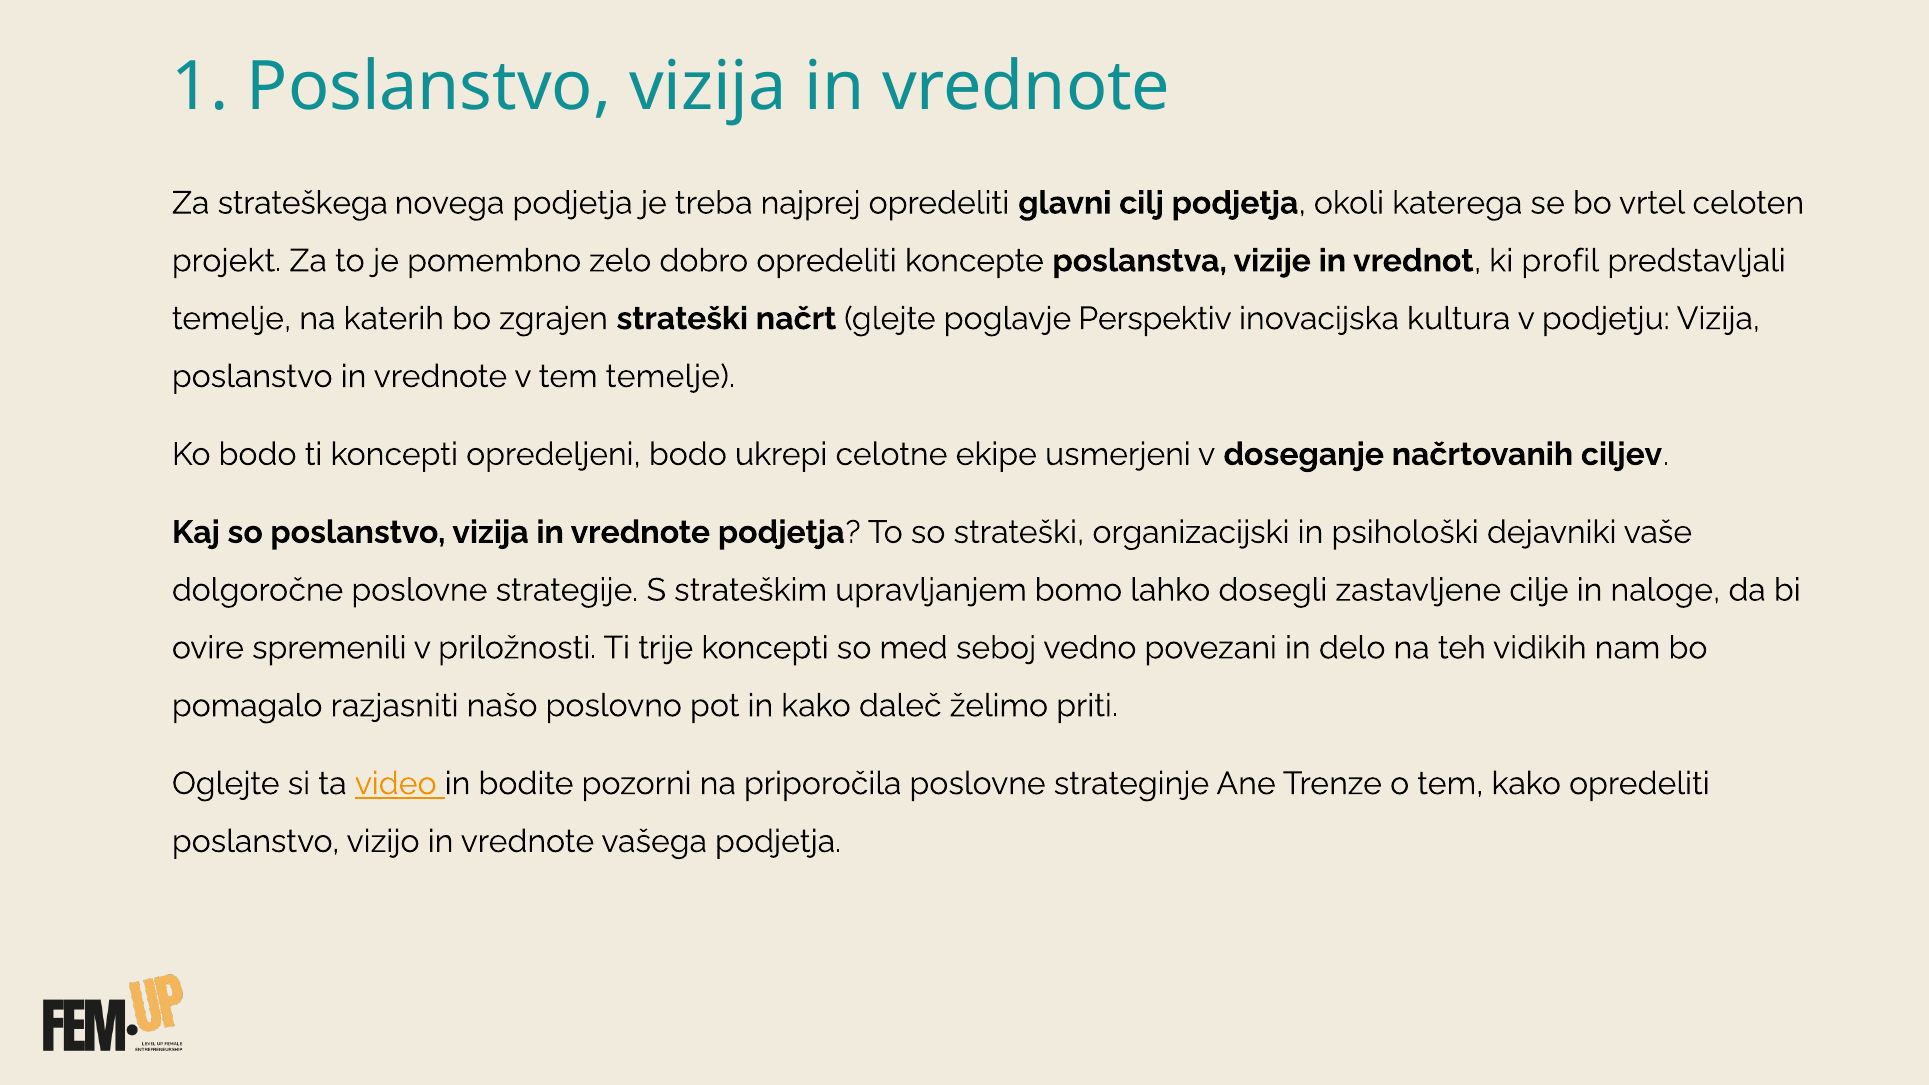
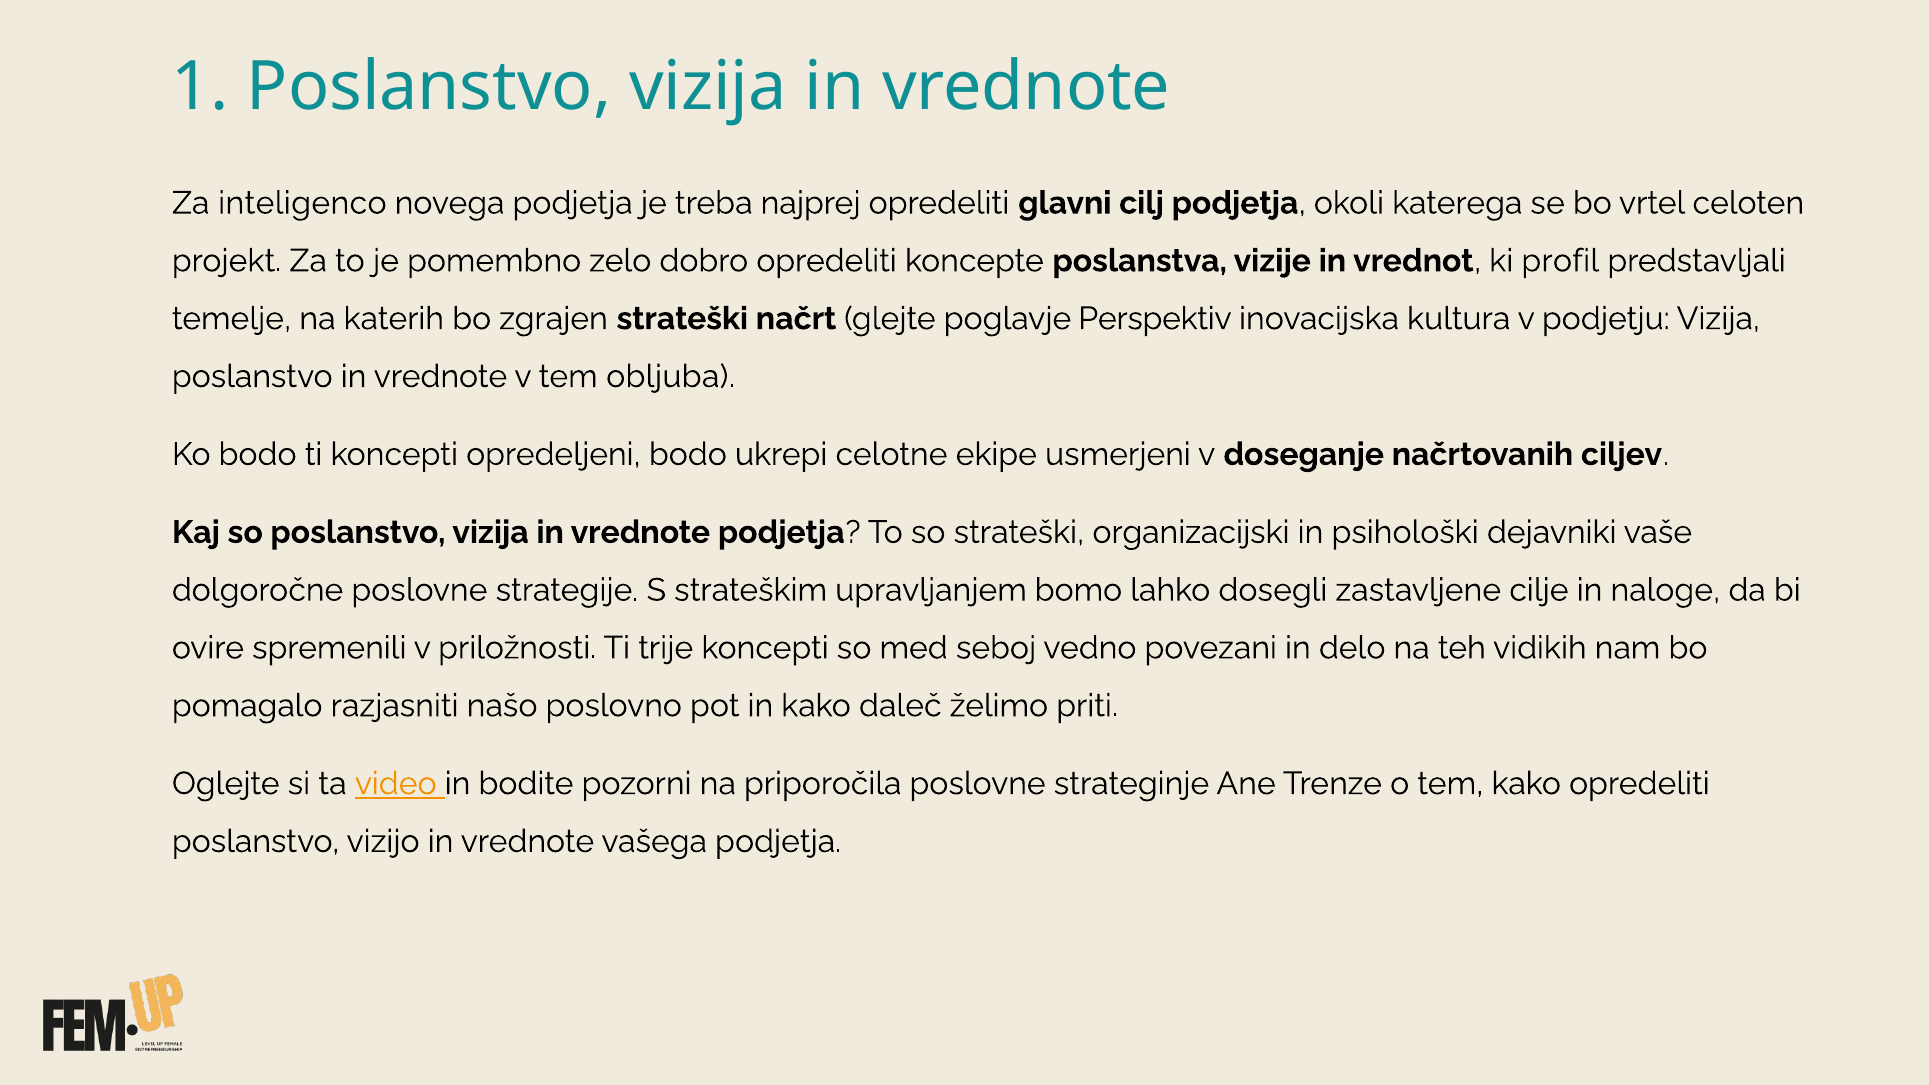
strateškega: strateškega -> inteligenco
tem temelje: temelje -> obljuba
